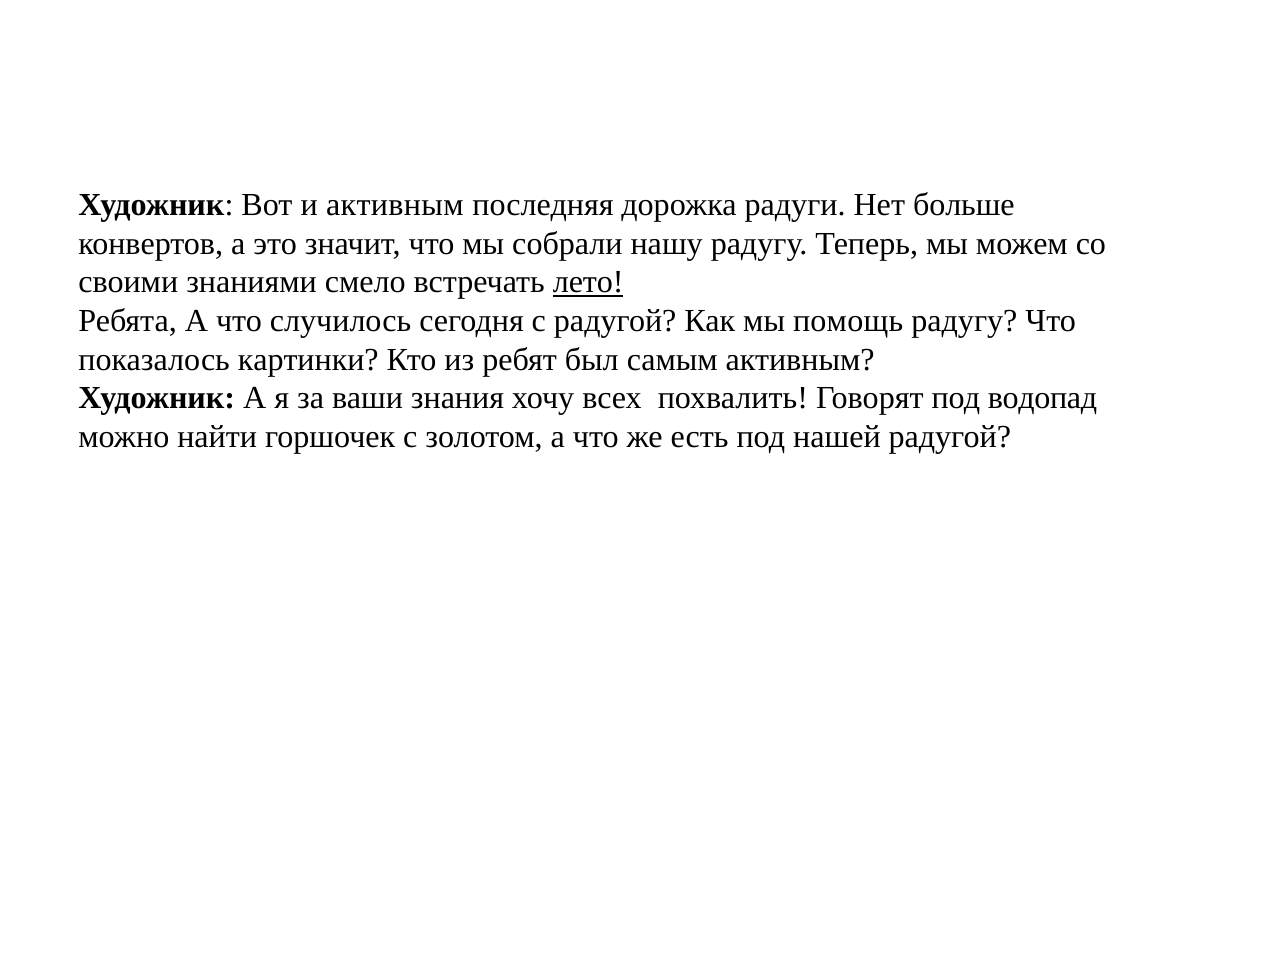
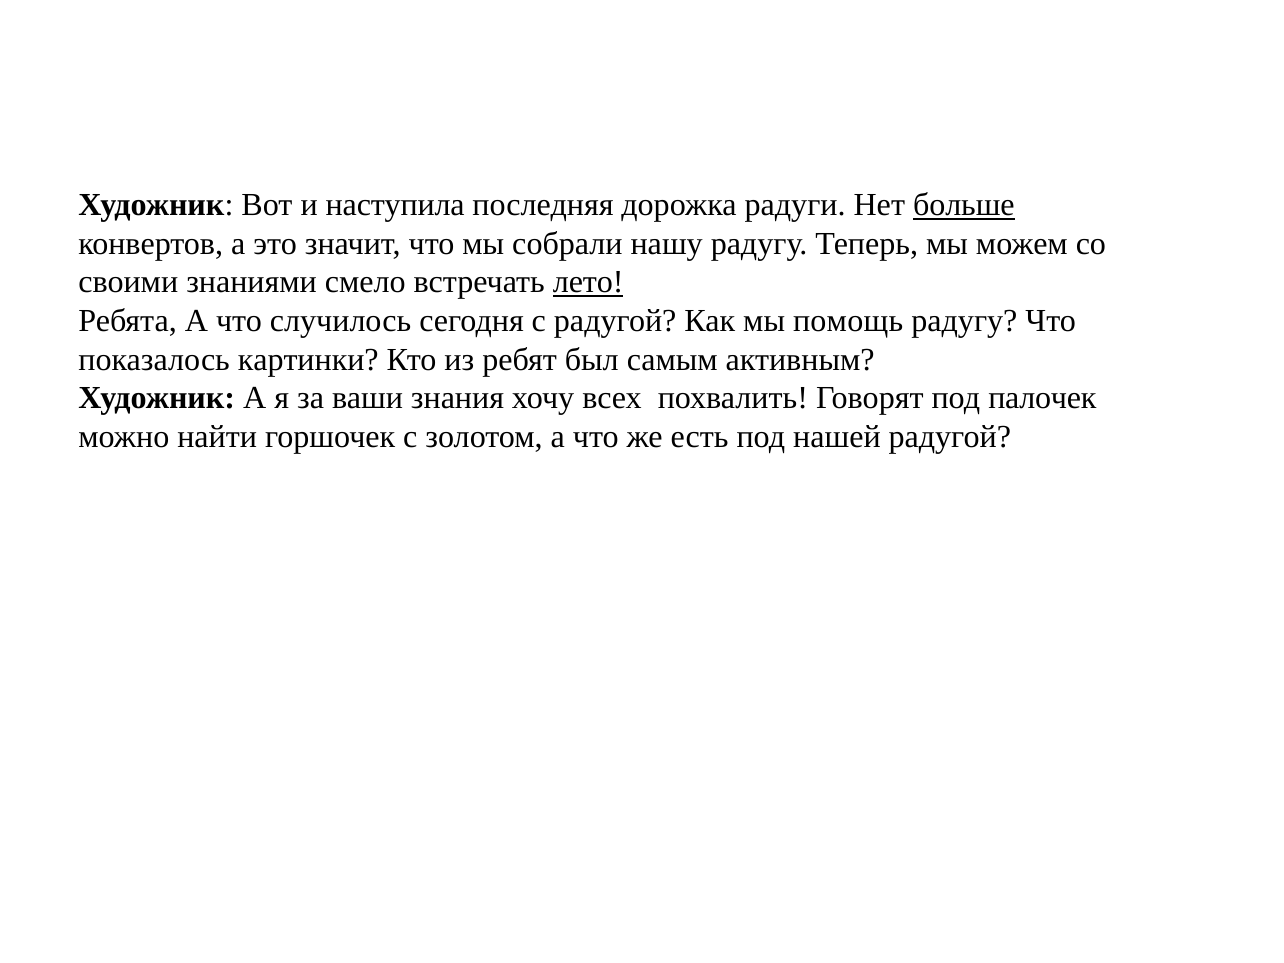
и активным: активным -> наступила
больше underline: none -> present
водопад: водопад -> палочек
